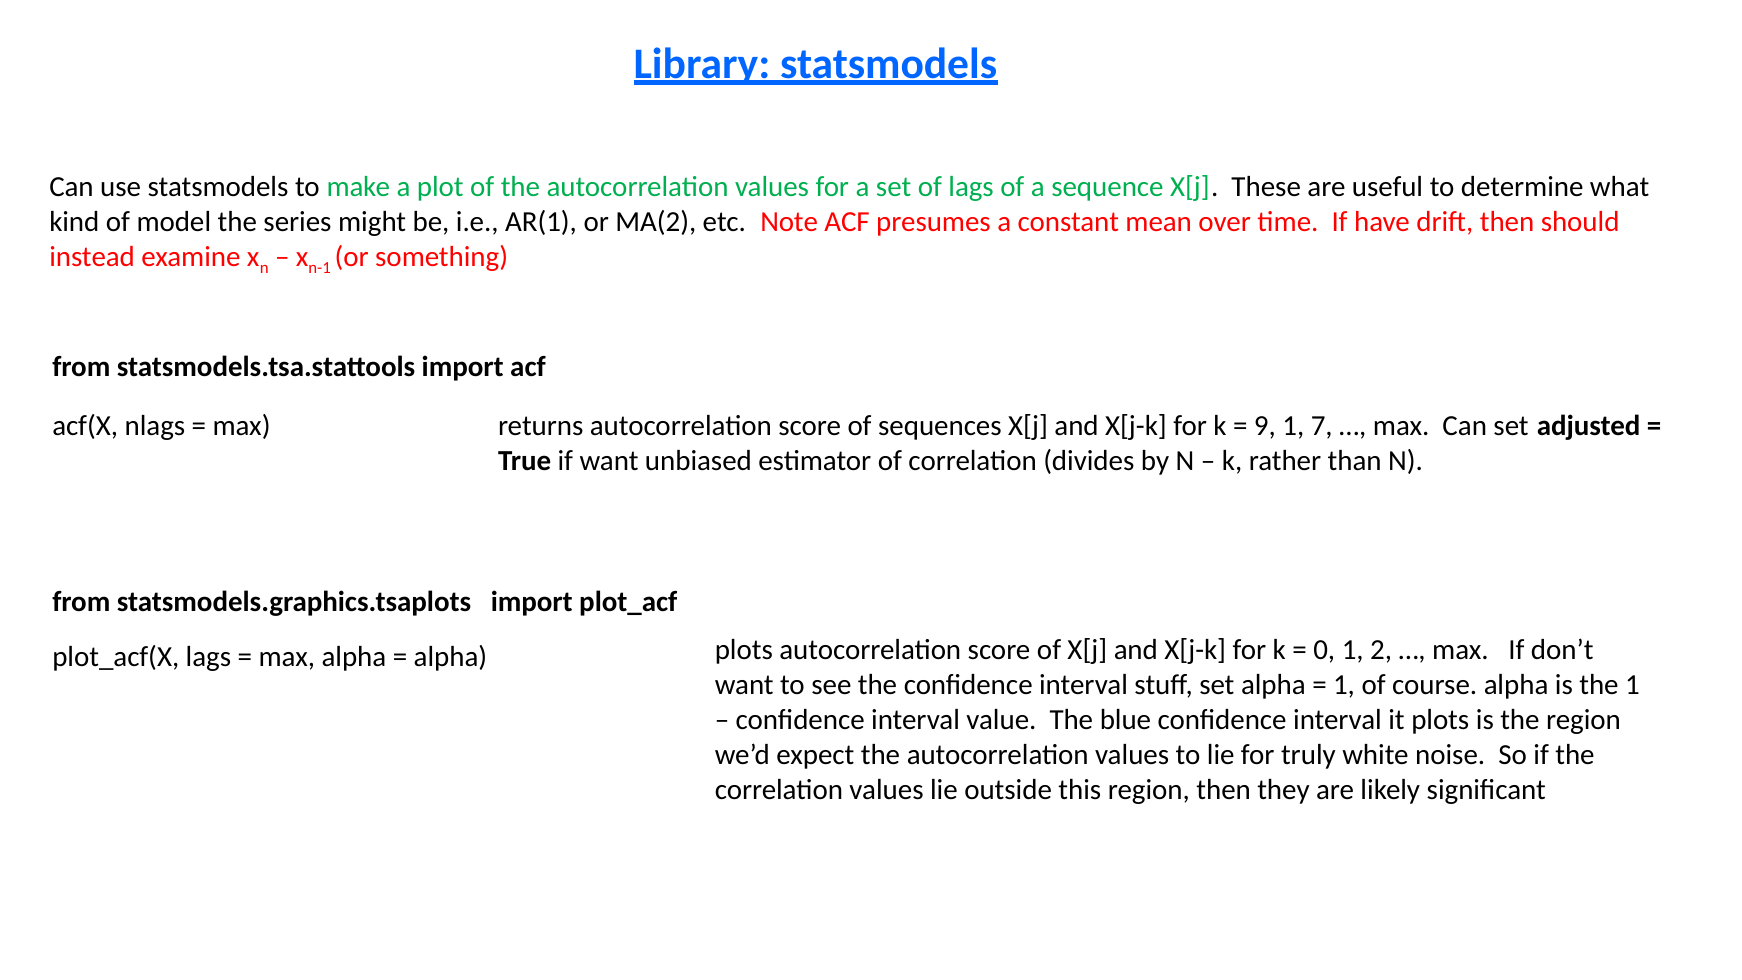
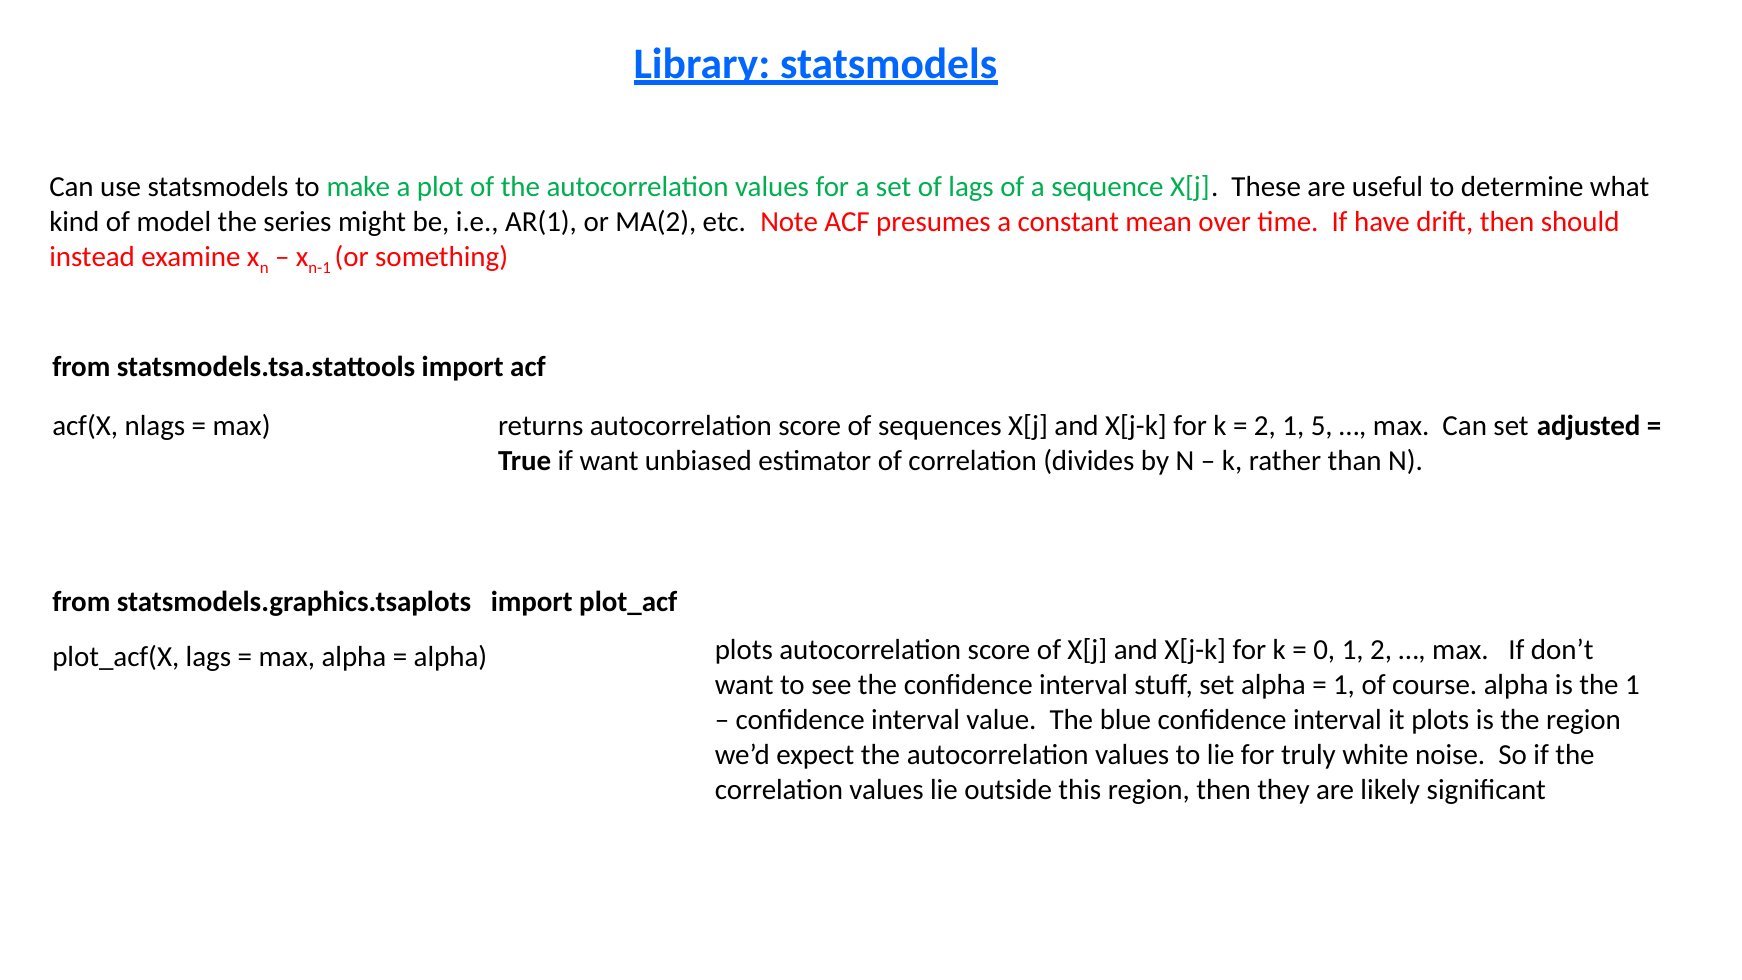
9 at (1265, 426): 9 -> 2
7: 7 -> 5
